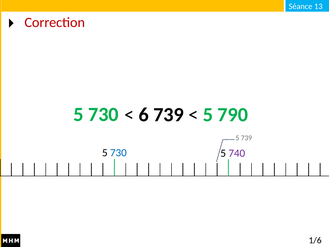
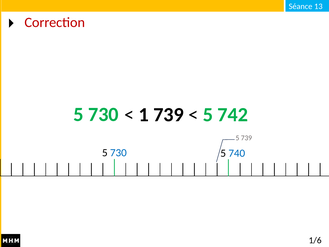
790: 790 -> 742
6: 6 -> 1
740 colour: purple -> blue
